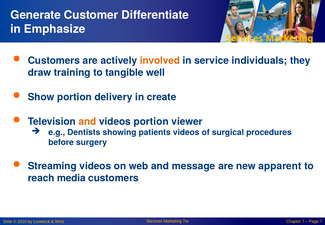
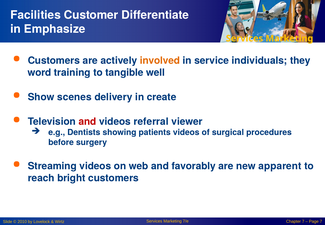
Generate: Generate -> Facilities
draw: draw -> word
Show portion: portion -> scenes
and at (87, 122) colour: orange -> red
videos portion: portion -> referral
message: message -> favorably
media: media -> bright
